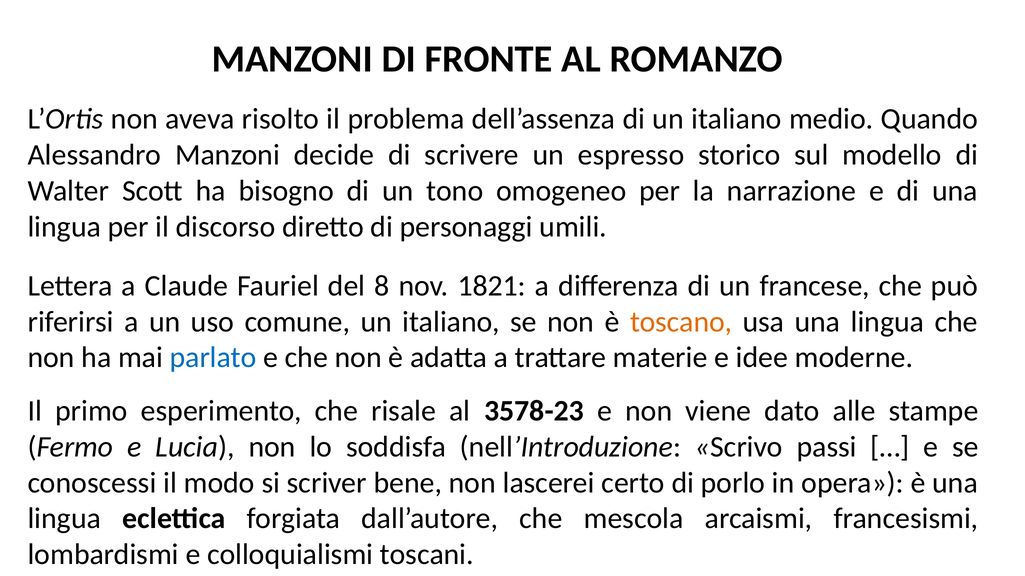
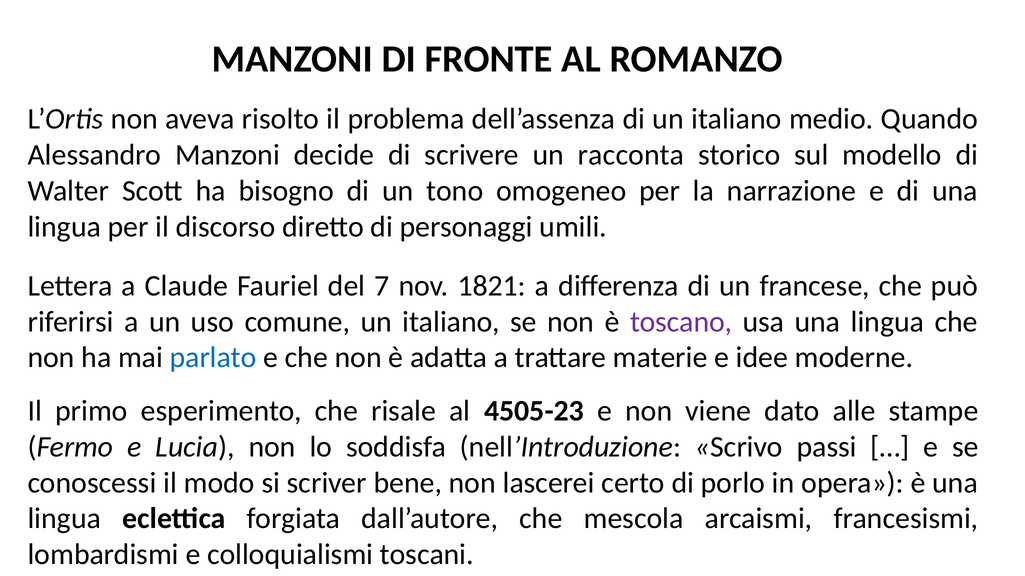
espresso: espresso -> racconta
8: 8 -> 7
toscano colour: orange -> purple
3578-23: 3578-23 -> 4505-23
